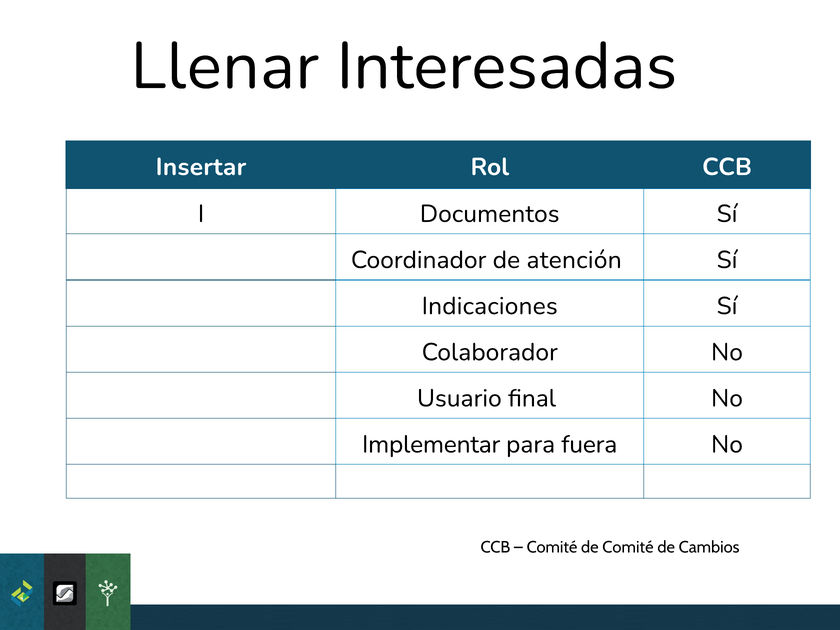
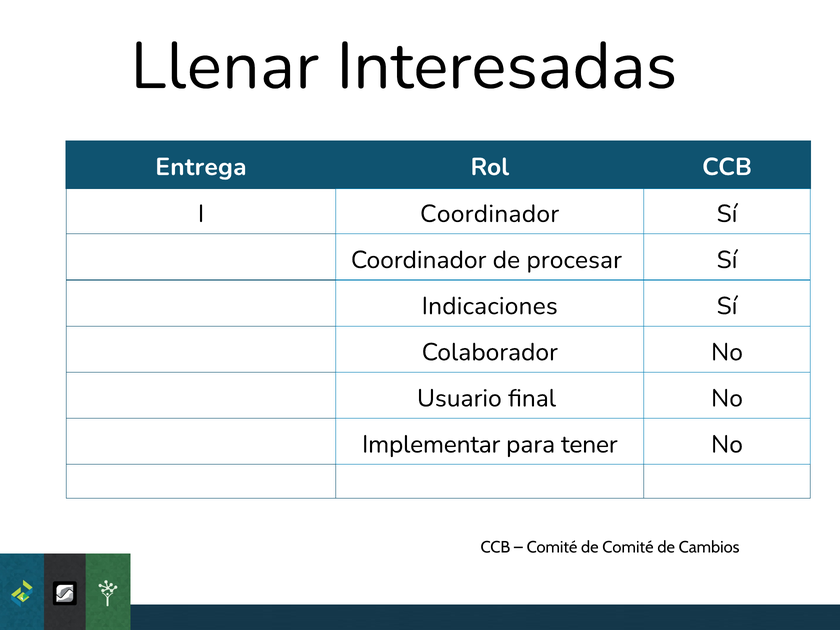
Insertar: Insertar -> Entrega
I Documentos: Documentos -> Coordinador
atención: atención -> procesar
fuera: fuera -> tener
